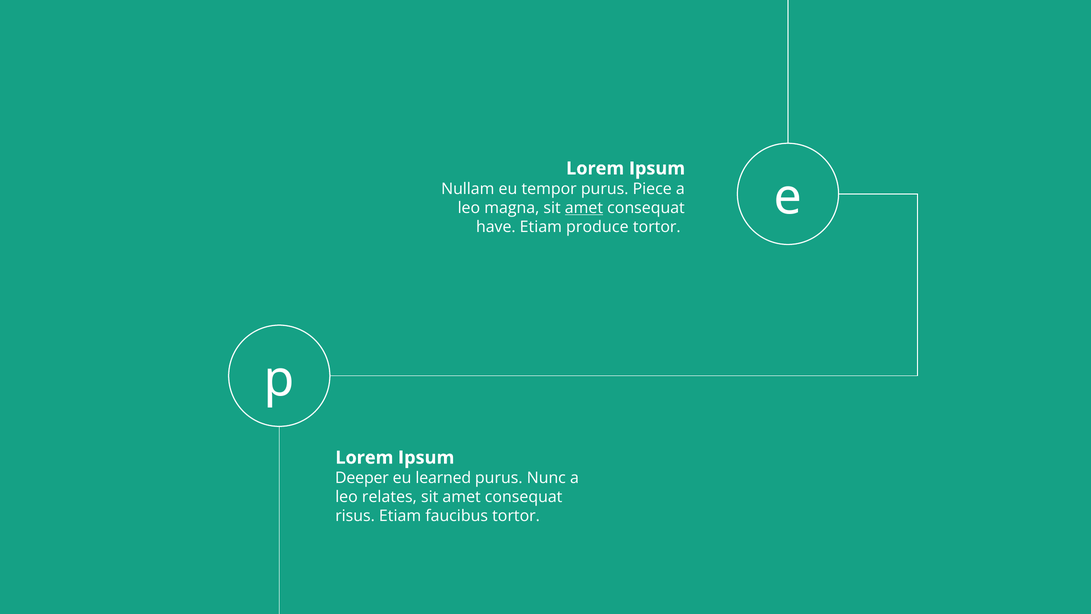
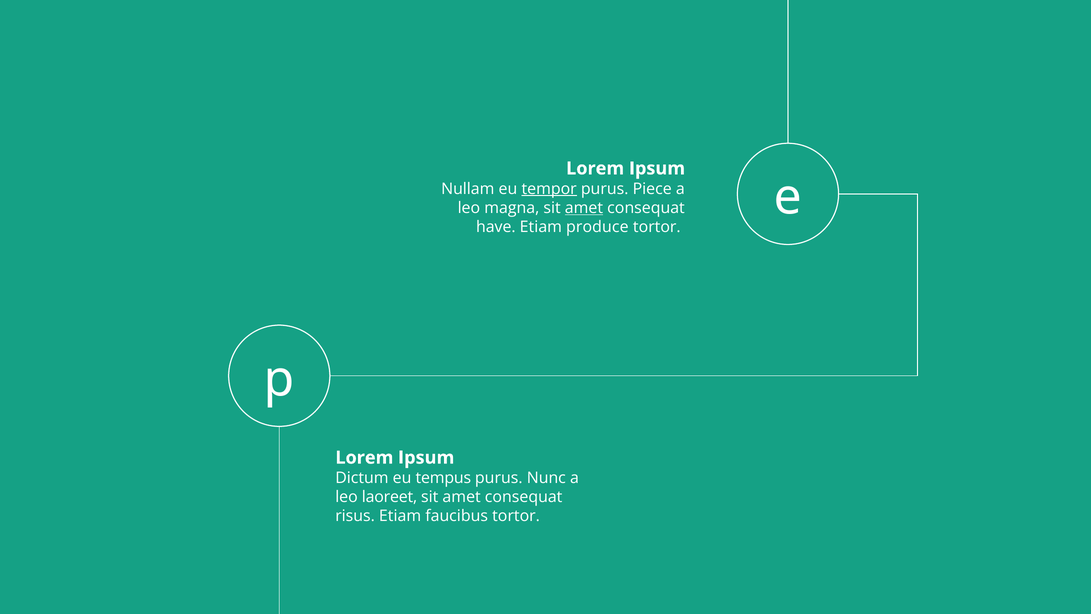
tempor underline: none -> present
Deeper: Deeper -> Dictum
learned: learned -> tempus
relates: relates -> laoreet
